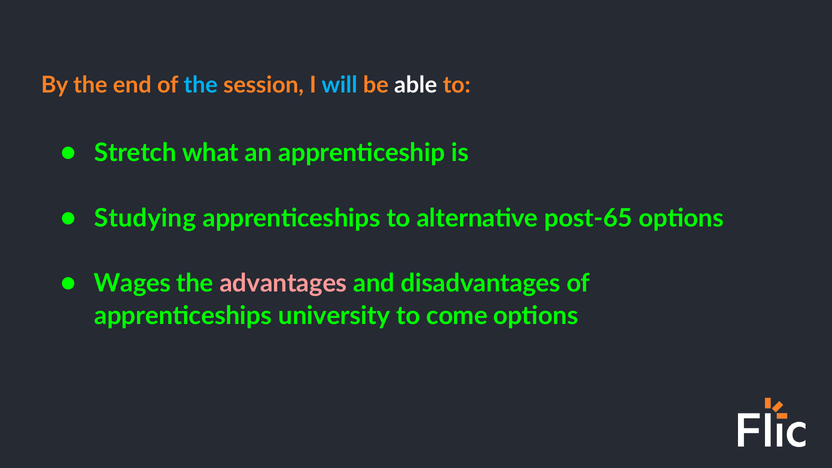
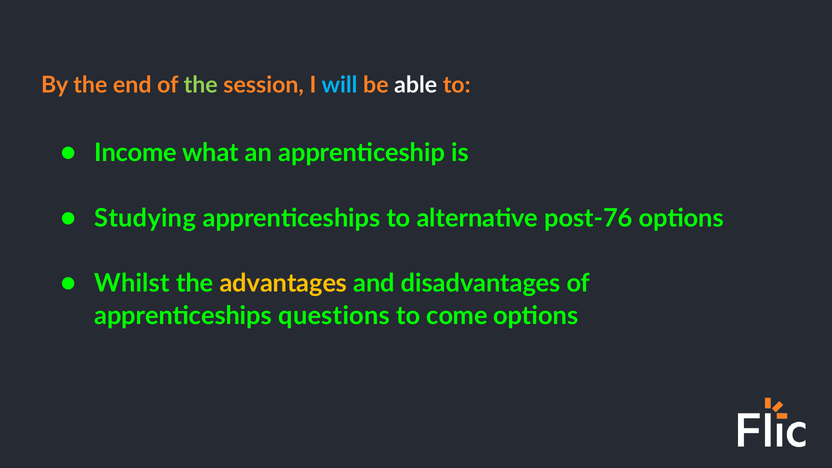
the at (201, 85) colour: light blue -> light green
Stretch: Stretch -> Income
post-65: post-65 -> post-76
Wages: Wages -> Whilst
advantages colour: pink -> yellow
university: university -> questions
